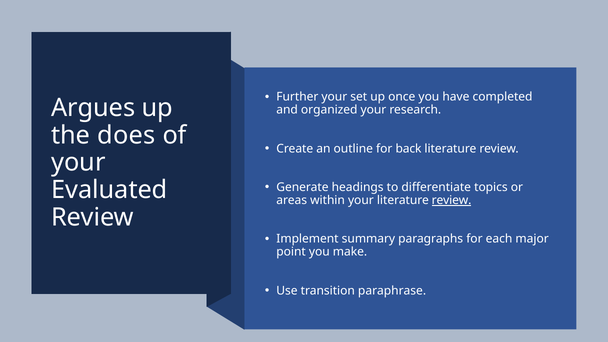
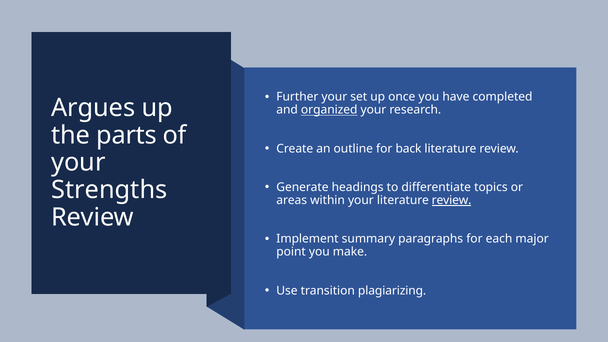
organized underline: none -> present
does: does -> parts
Evaluated: Evaluated -> Strengths
paraphrase: paraphrase -> plagiarizing
